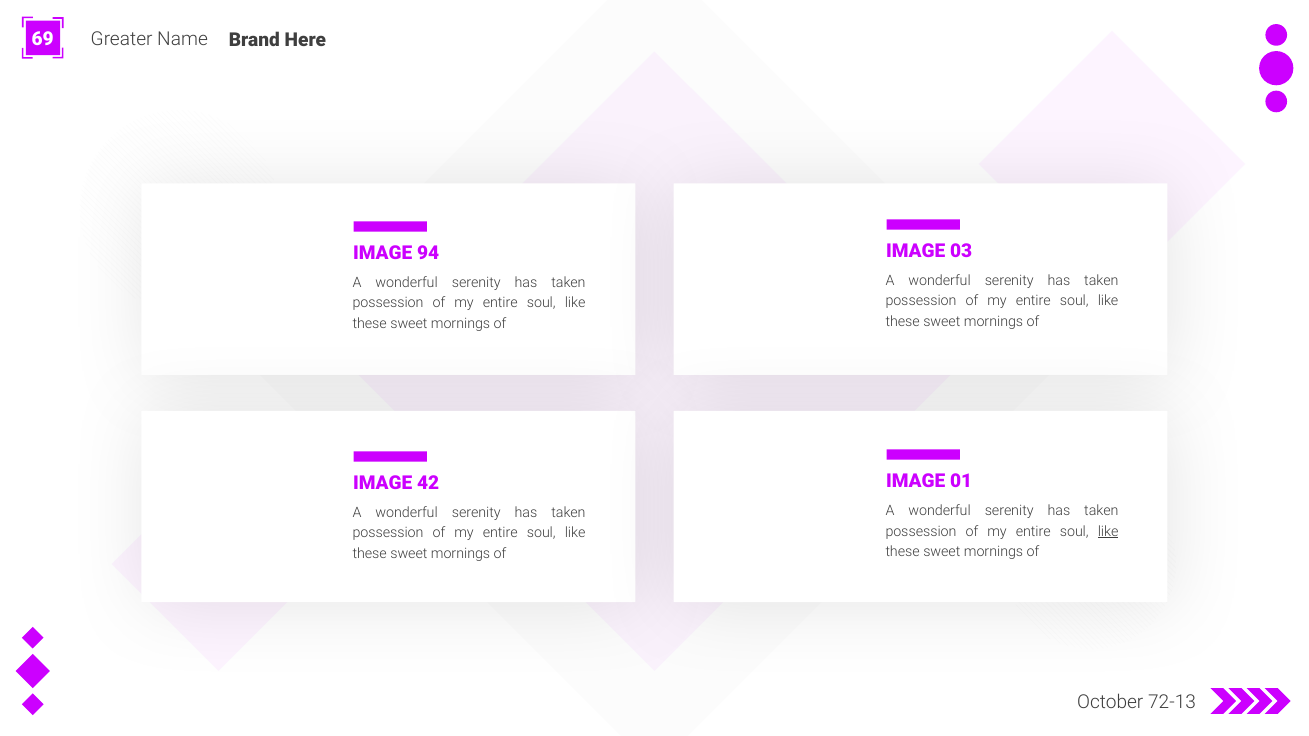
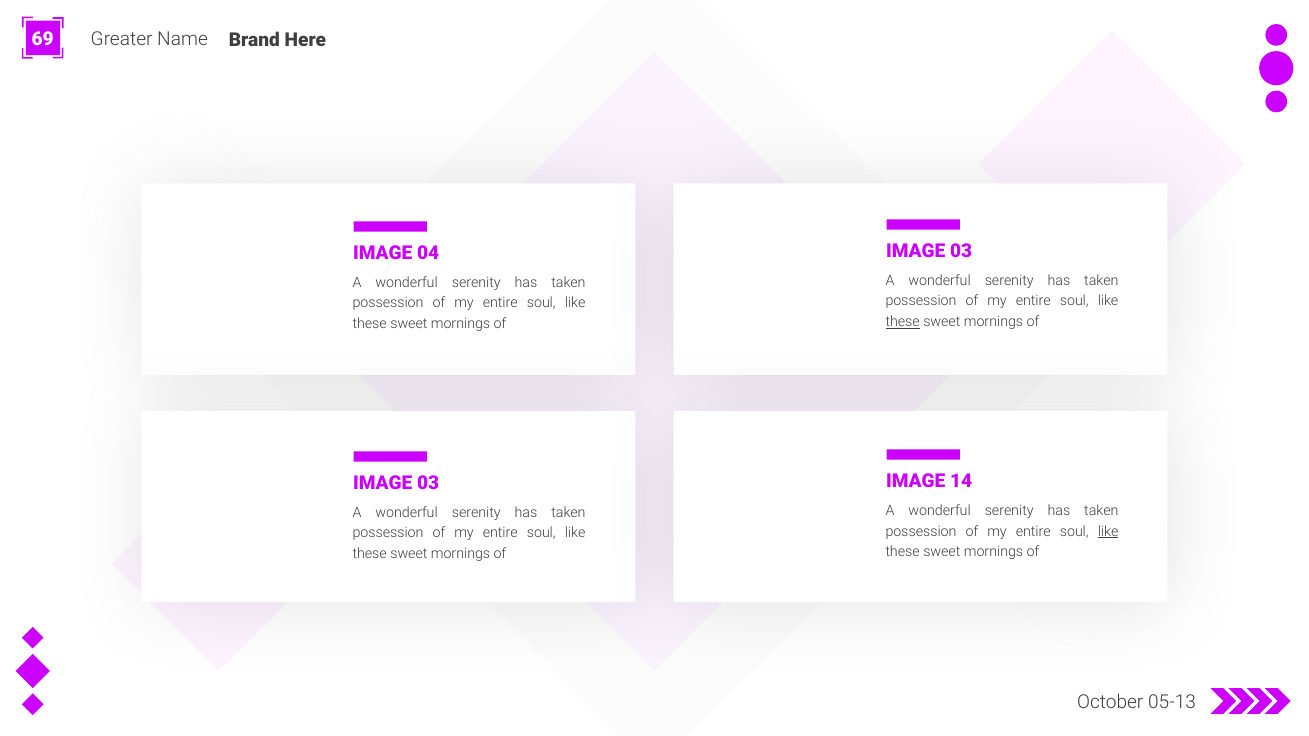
94: 94 -> 04
these at (903, 322) underline: none -> present
01: 01 -> 14
42 at (428, 483): 42 -> 03
72-13: 72-13 -> 05-13
